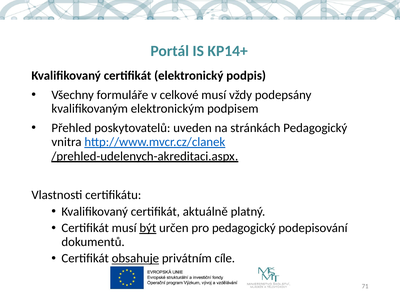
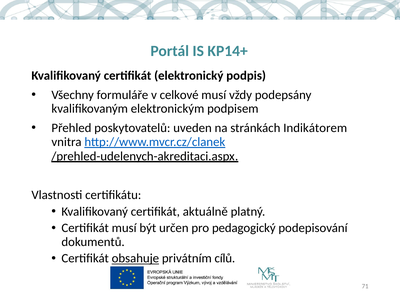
stránkách Pedagogický: Pedagogický -> Indikátorem
být underline: present -> none
cíle: cíle -> cílů
